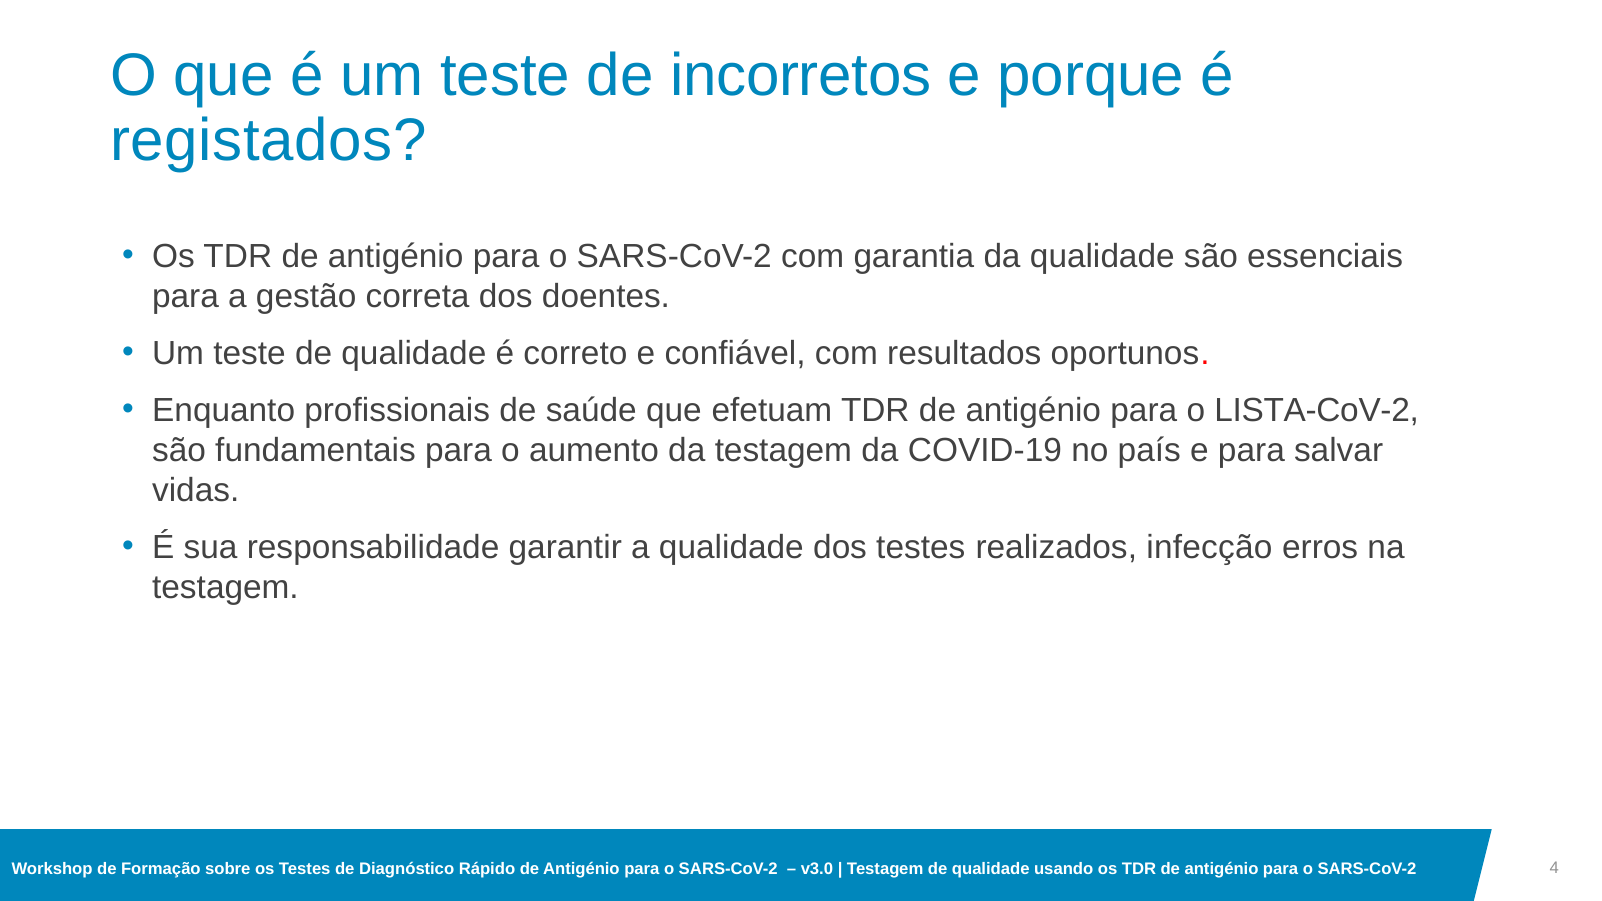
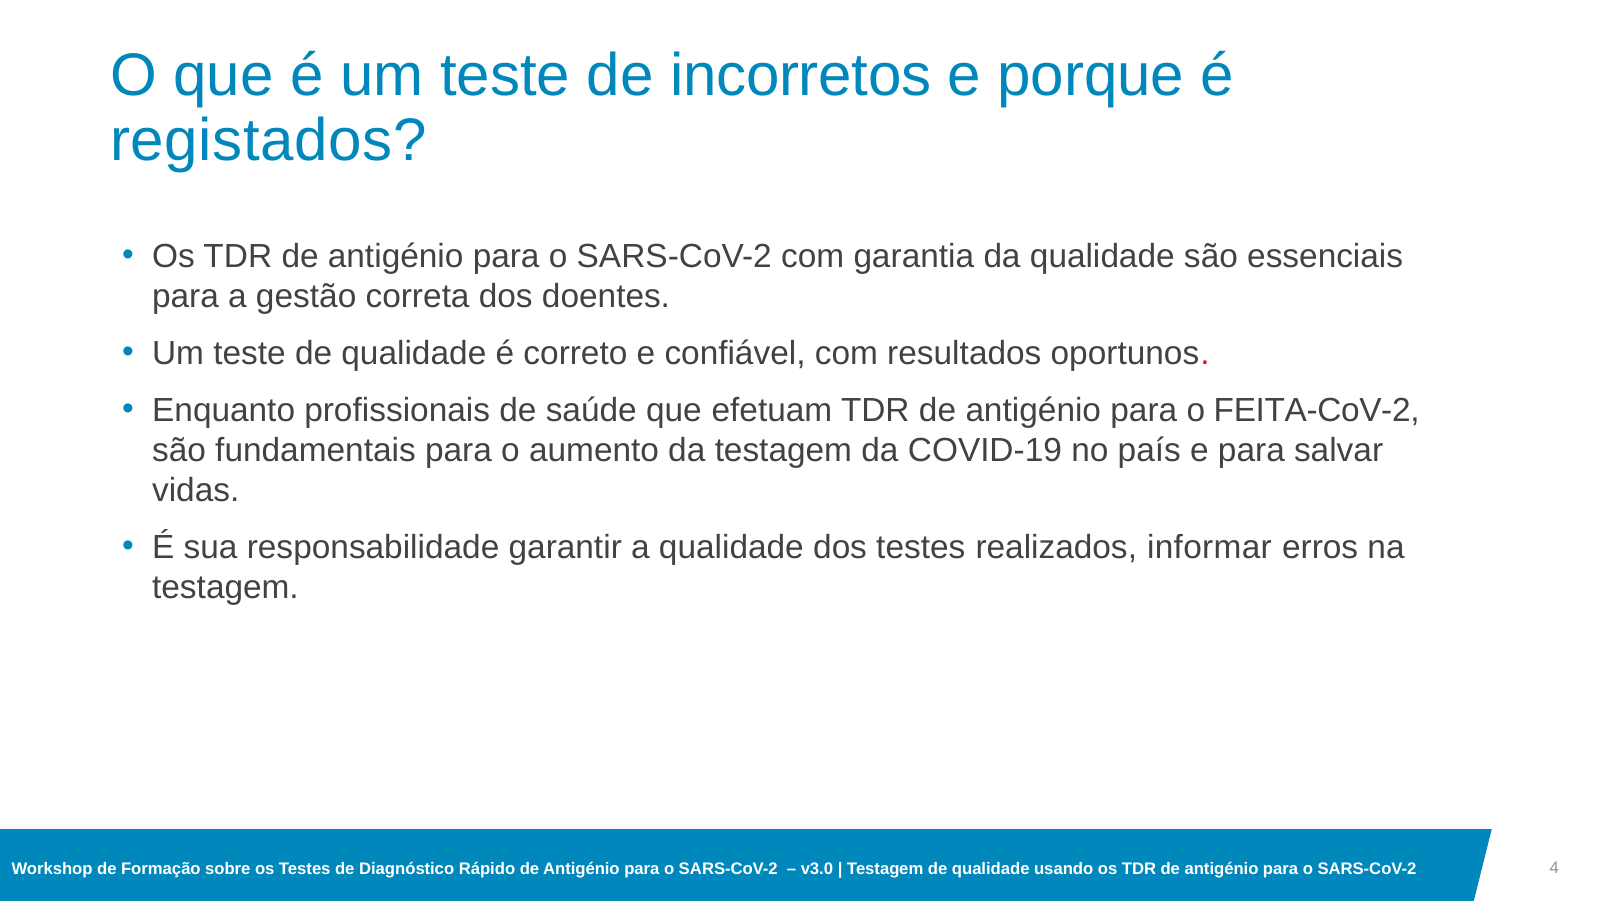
LISTA-CoV-2: LISTA-CoV-2 -> FEITA-CoV-2
infecção: infecção -> informar
